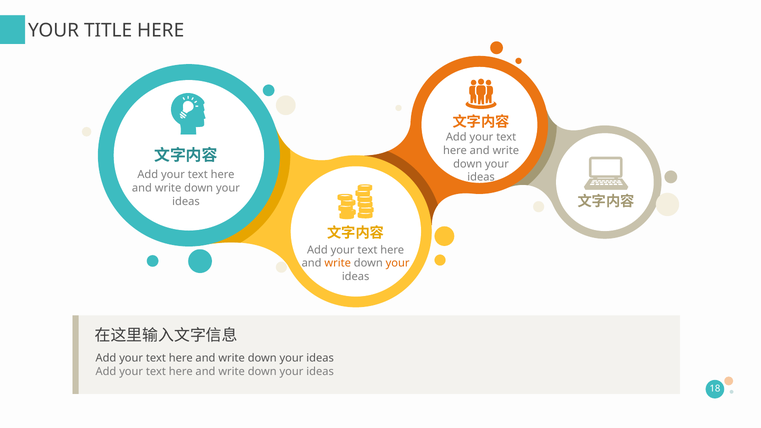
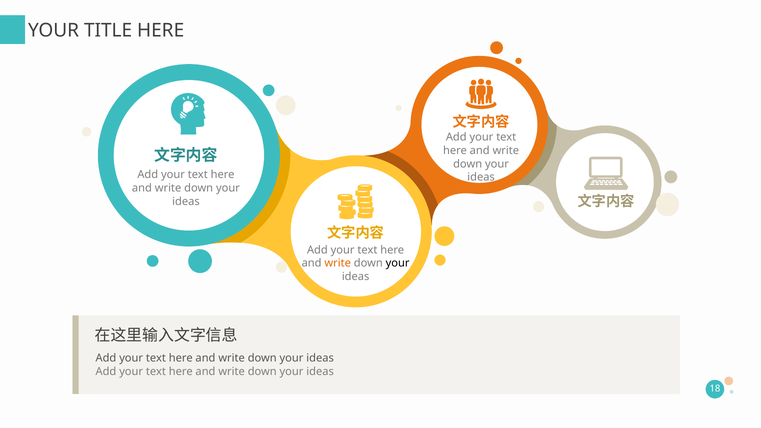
your at (398, 263) colour: orange -> black
